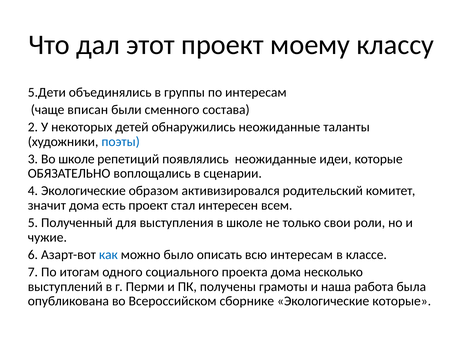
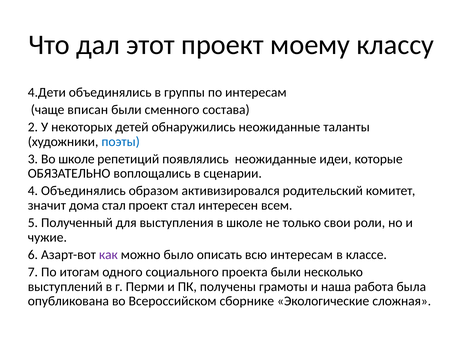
5.Дети: 5.Дети -> 4.Дети
4 Экологические: Экологические -> Объединялись
дома есть: есть -> стал
как colour: blue -> purple
проекта дома: дома -> были
Экологические которые: которые -> сложная
